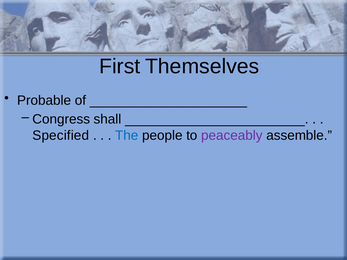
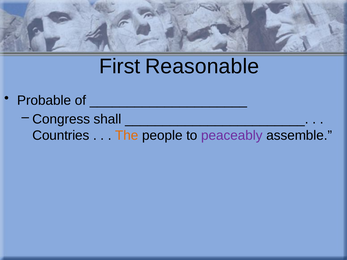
Themselves: Themselves -> Reasonable
Specified: Specified -> Countries
The colour: blue -> orange
